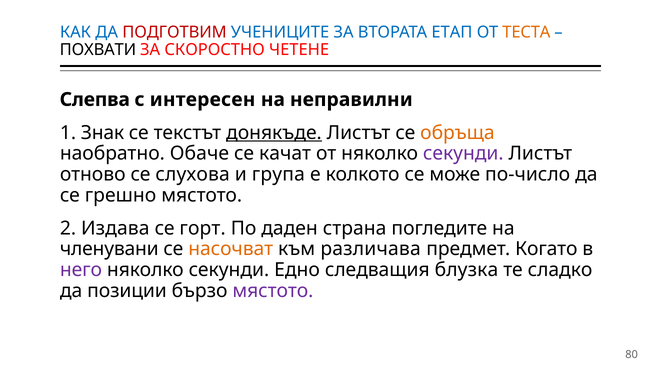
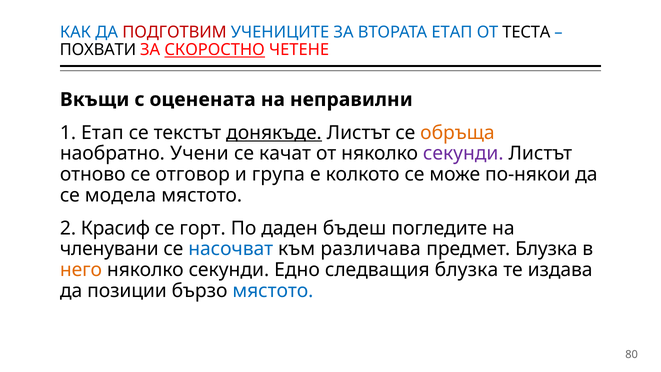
ТЕСТА colour: orange -> black
СКОРОСТНО underline: none -> present
Слепва: Слепва -> Вкъщи
интересен: интересен -> оценената
1 Знак: Знак -> Етап
Обаче: Обаче -> Учени
слухова: слухова -> отговор
по-число: по-число -> по-някои
грешно: грешно -> модела
Издава: Издава -> Красиф
страна: страна -> бъдеш
насочват colour: orange -> blue
предмет Когато: Когато -> Блузка
него colour: purple -> orange
сладко: сладко -> издава
мястото at (273, 291) colour: purple -> blue
